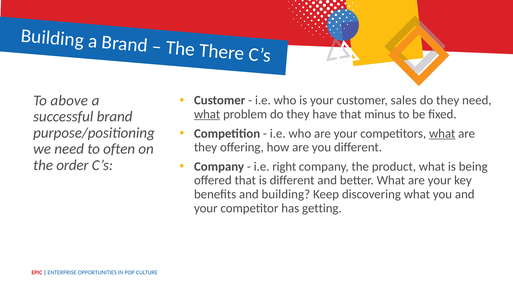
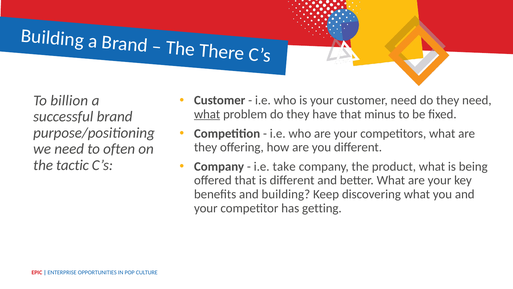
customer sales: sales -> need
above: above -> billion
what at (442, 133) underline: present -> none
order: order -> tactic
right: right -> take
